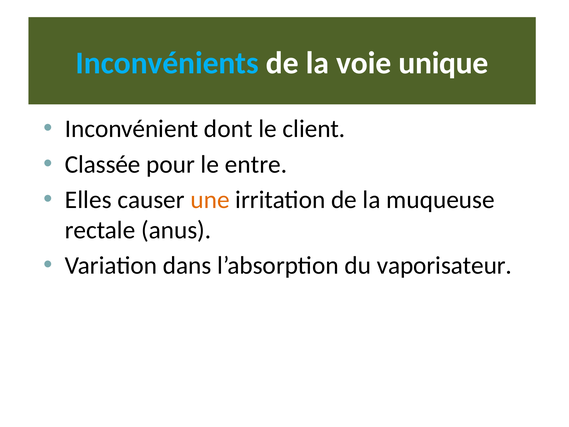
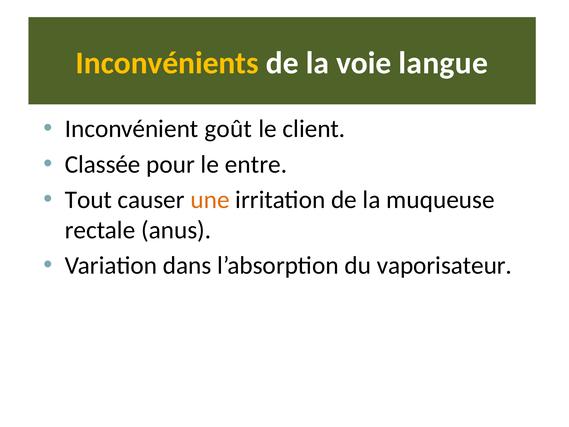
Inconvénients colour: light blue -> yellow
unique: unique -> langue
dont: dont -> goût
Elles: Elles -> Tout
